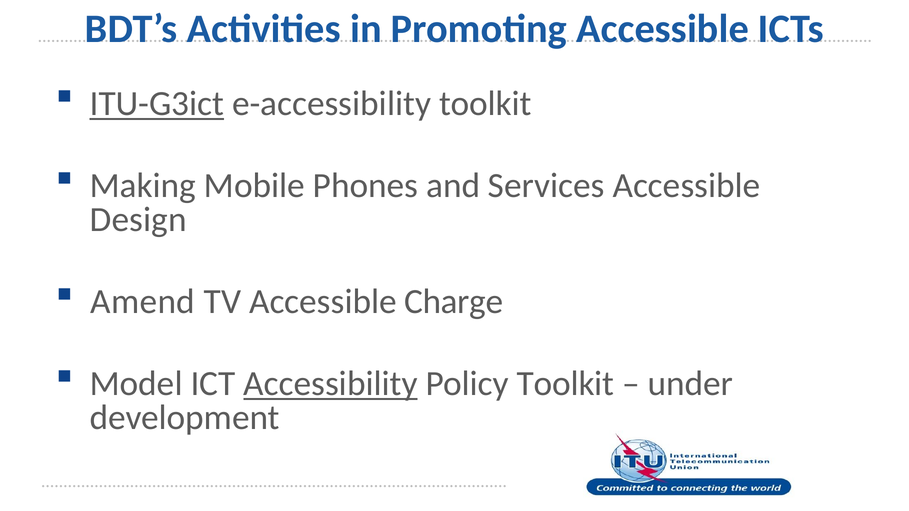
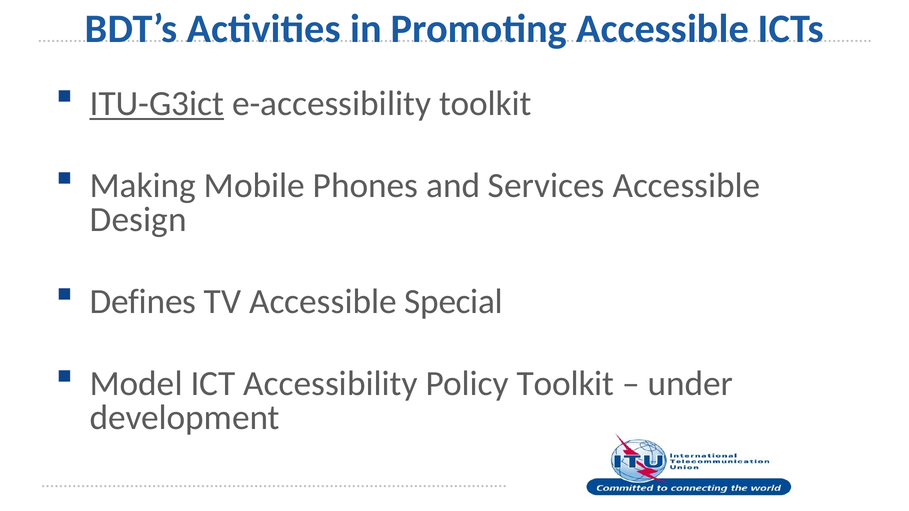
Amend: Amend -> Defines
Charge: Charge -> Special
Accessibility underline: present -> none
